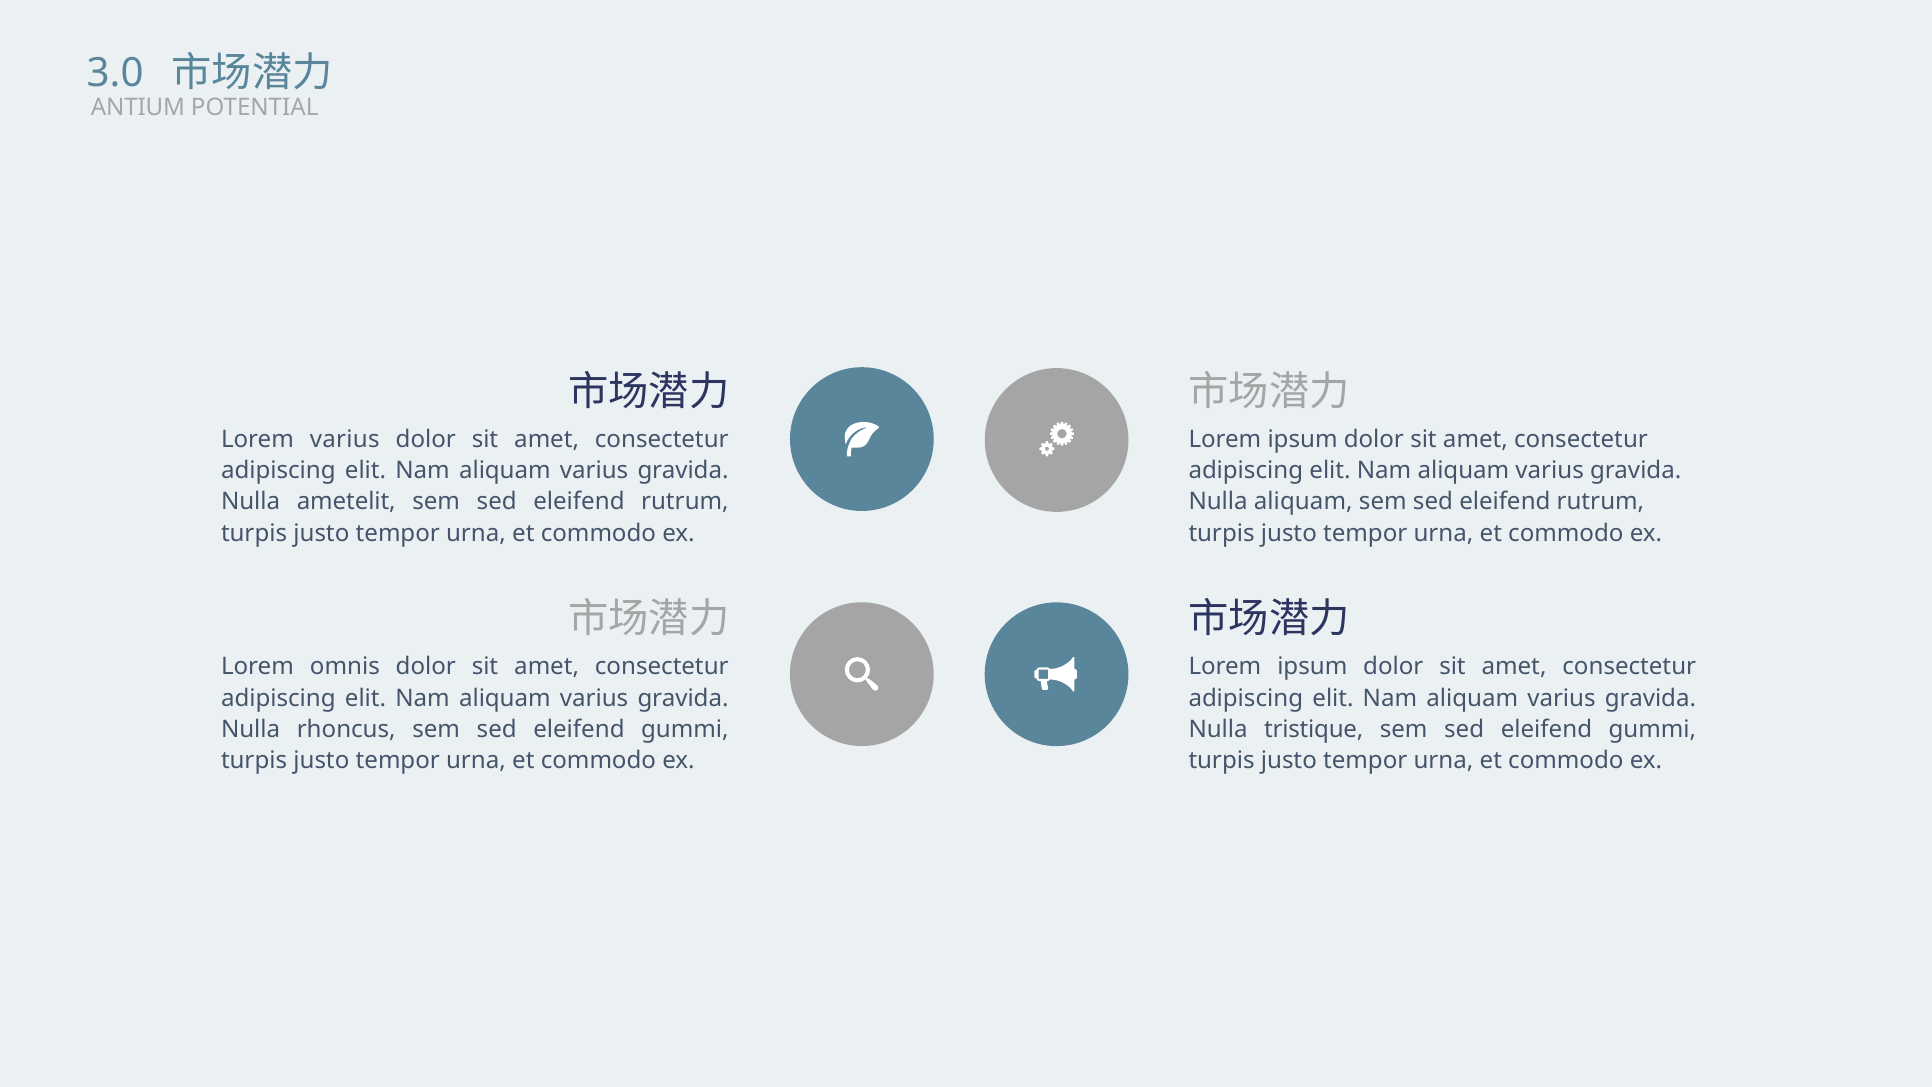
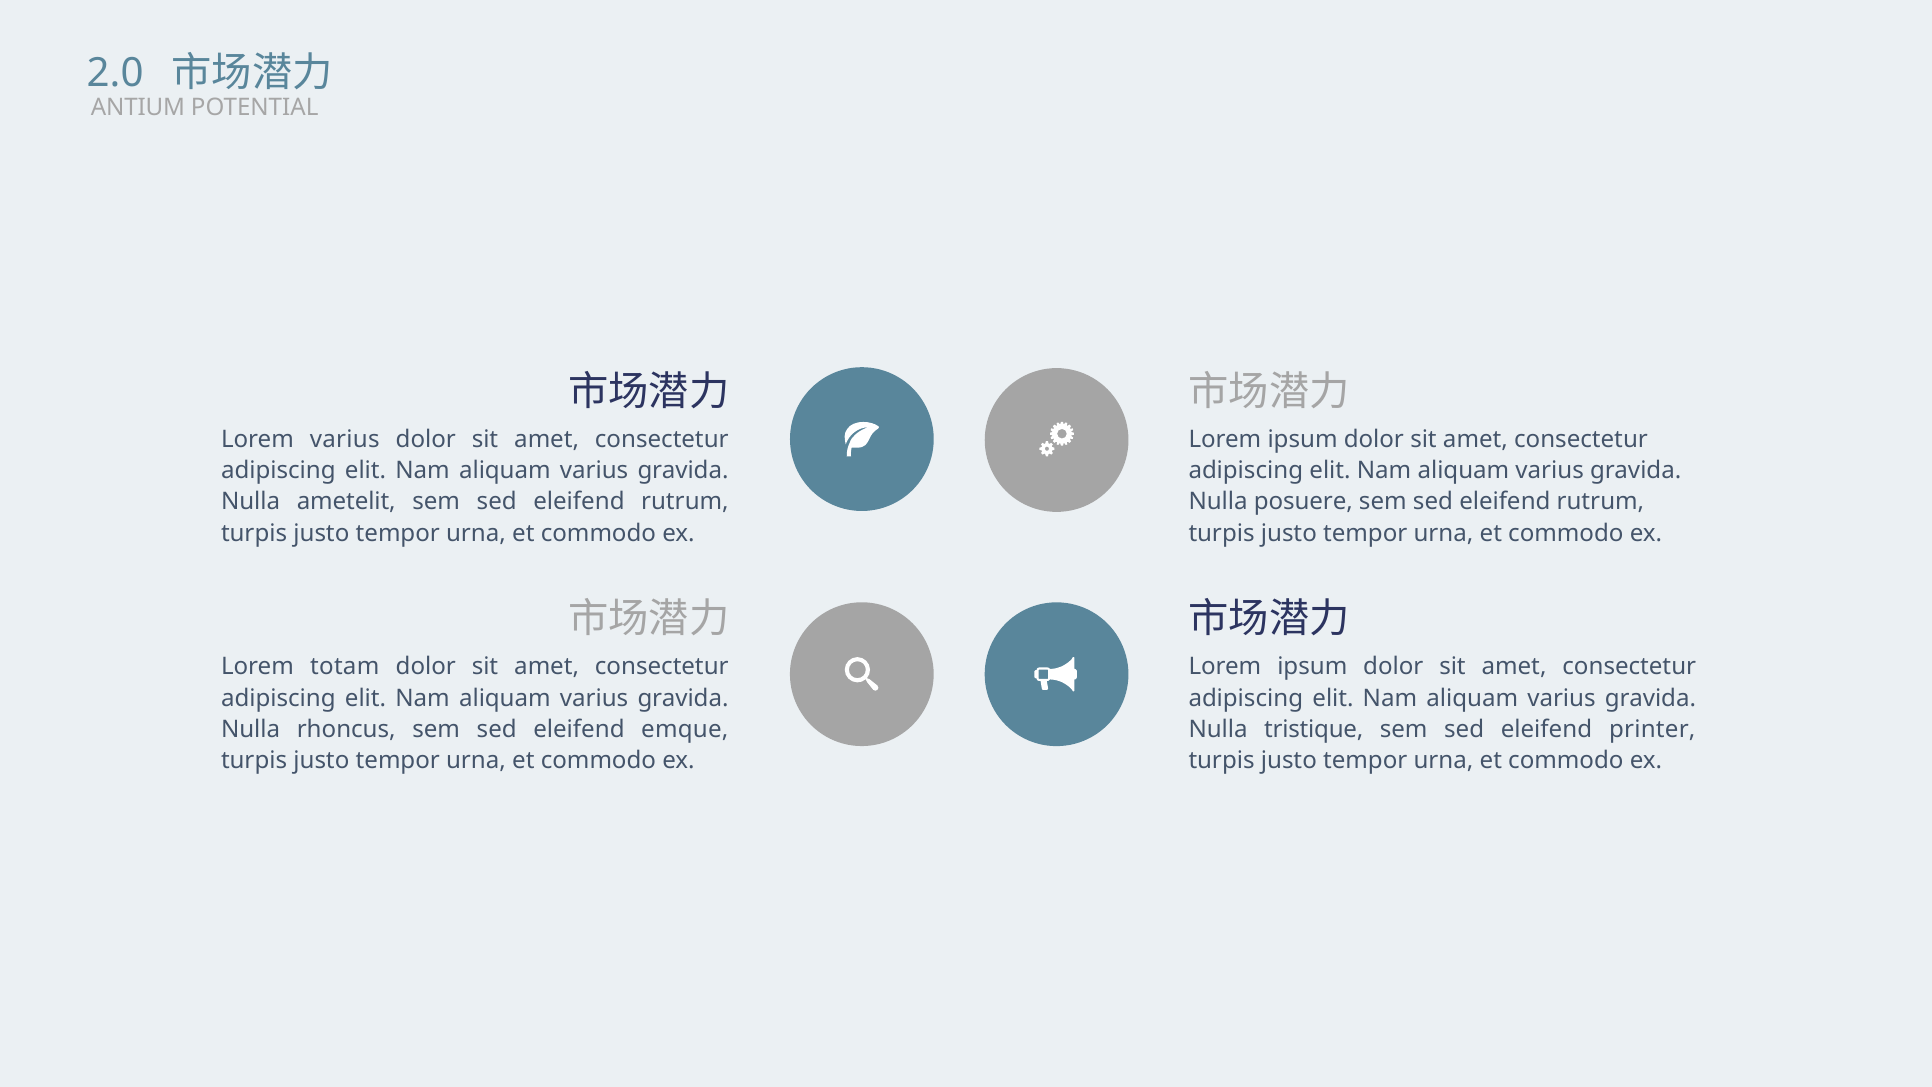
3.0: 3.0 -> 2.0
Nulla aliquam: aliquam -> posuere
omnis: omnis -> totam
gummi at (1652, 729): gummi -> printer
gummi at (685, 729): gummi -> emque
